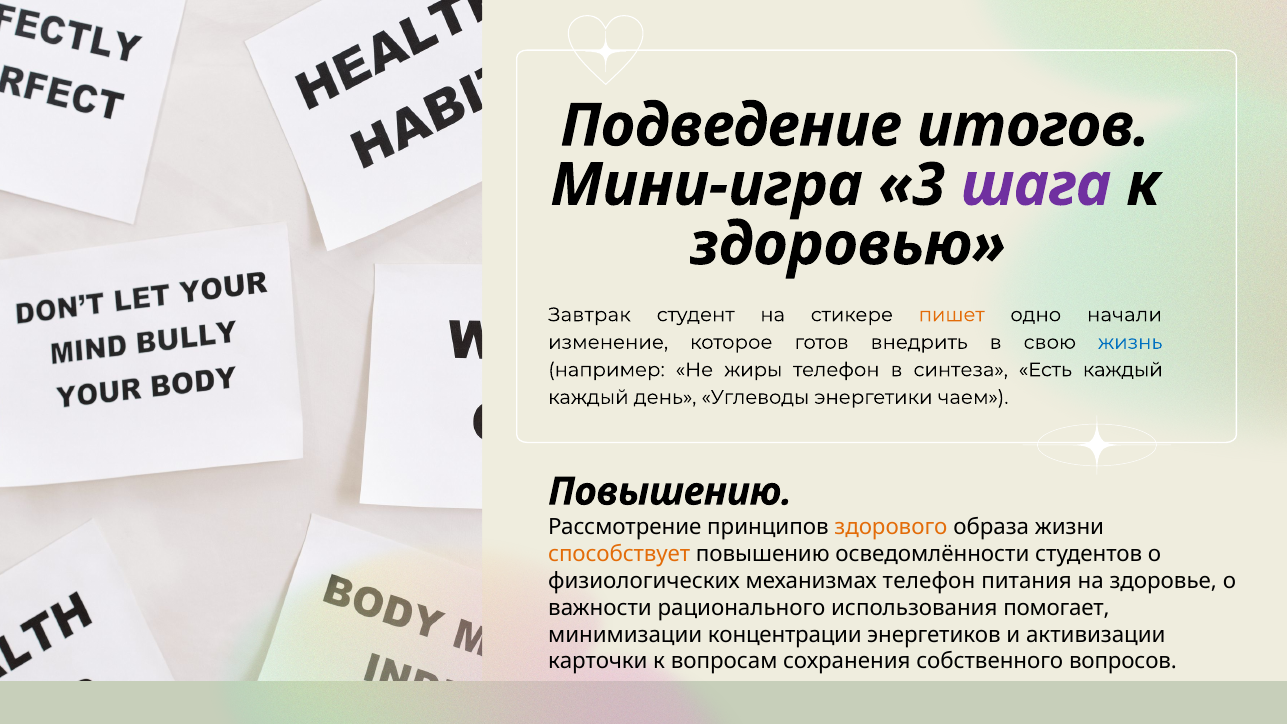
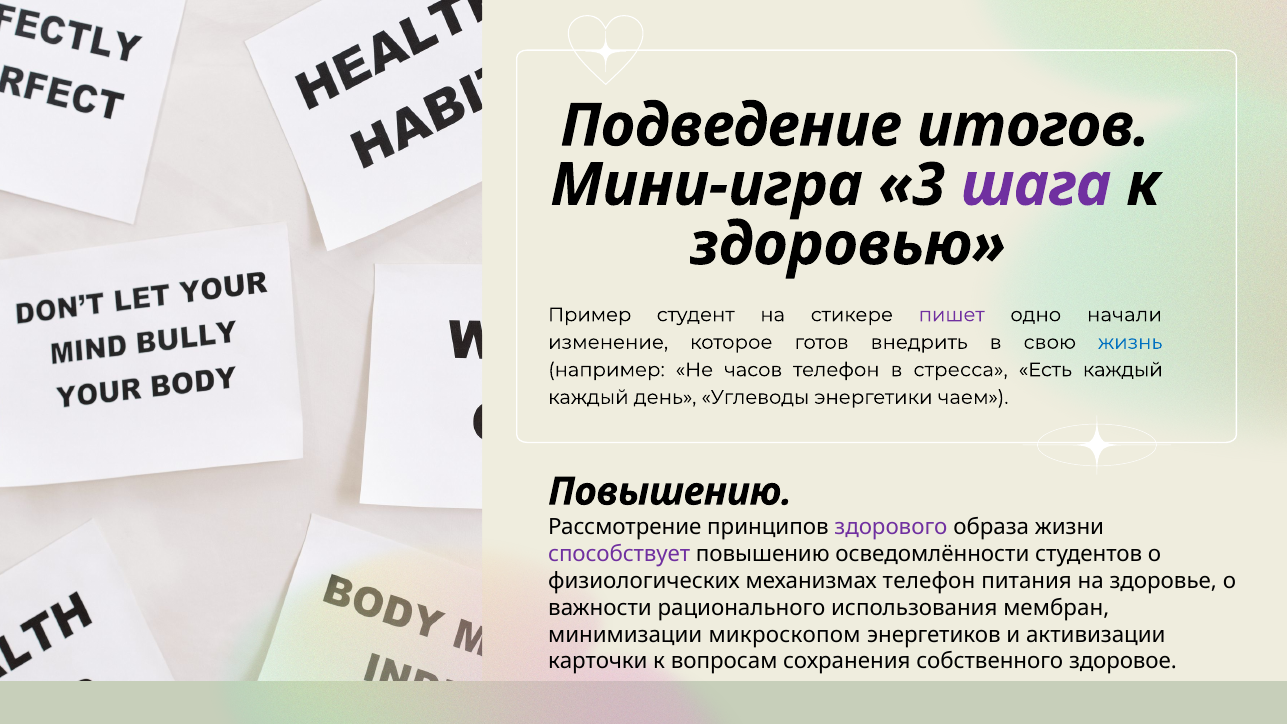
Завтрак: Завтрак -> Пример
пишет colour: orange -> purple
жиры: жиры -> часов
синтеза: синтеза -> стресса
здорового colour: orange -> purple
способствует colour: orange -> purple
помогает: помогает -> мембран
концентрации: концентрации -> микроскопом
вопросов: вопросов -> здоровое
